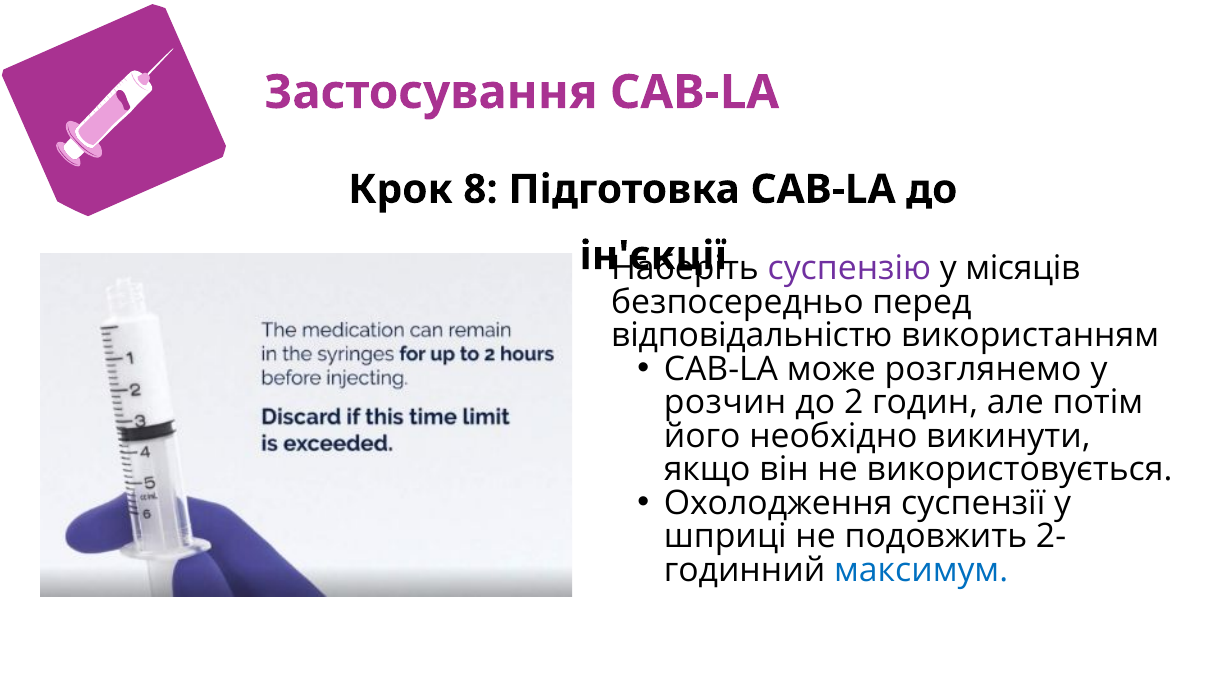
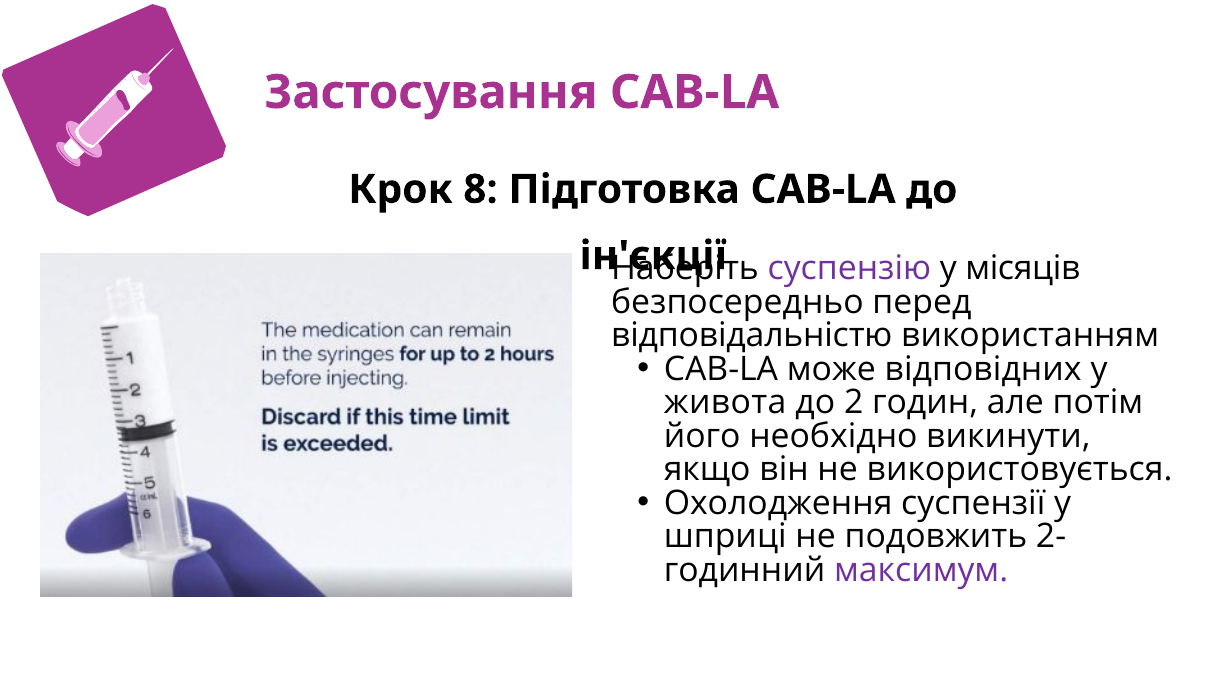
розглянемо: розглянемо -> відповідних
розчин: розчин -> живота
максимум colour: blue -> purple
